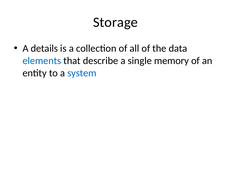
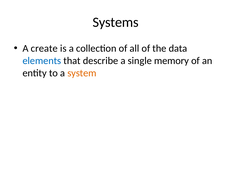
Storage: Storage -> Systems
details: details -> create
system colour: blue -> orange
